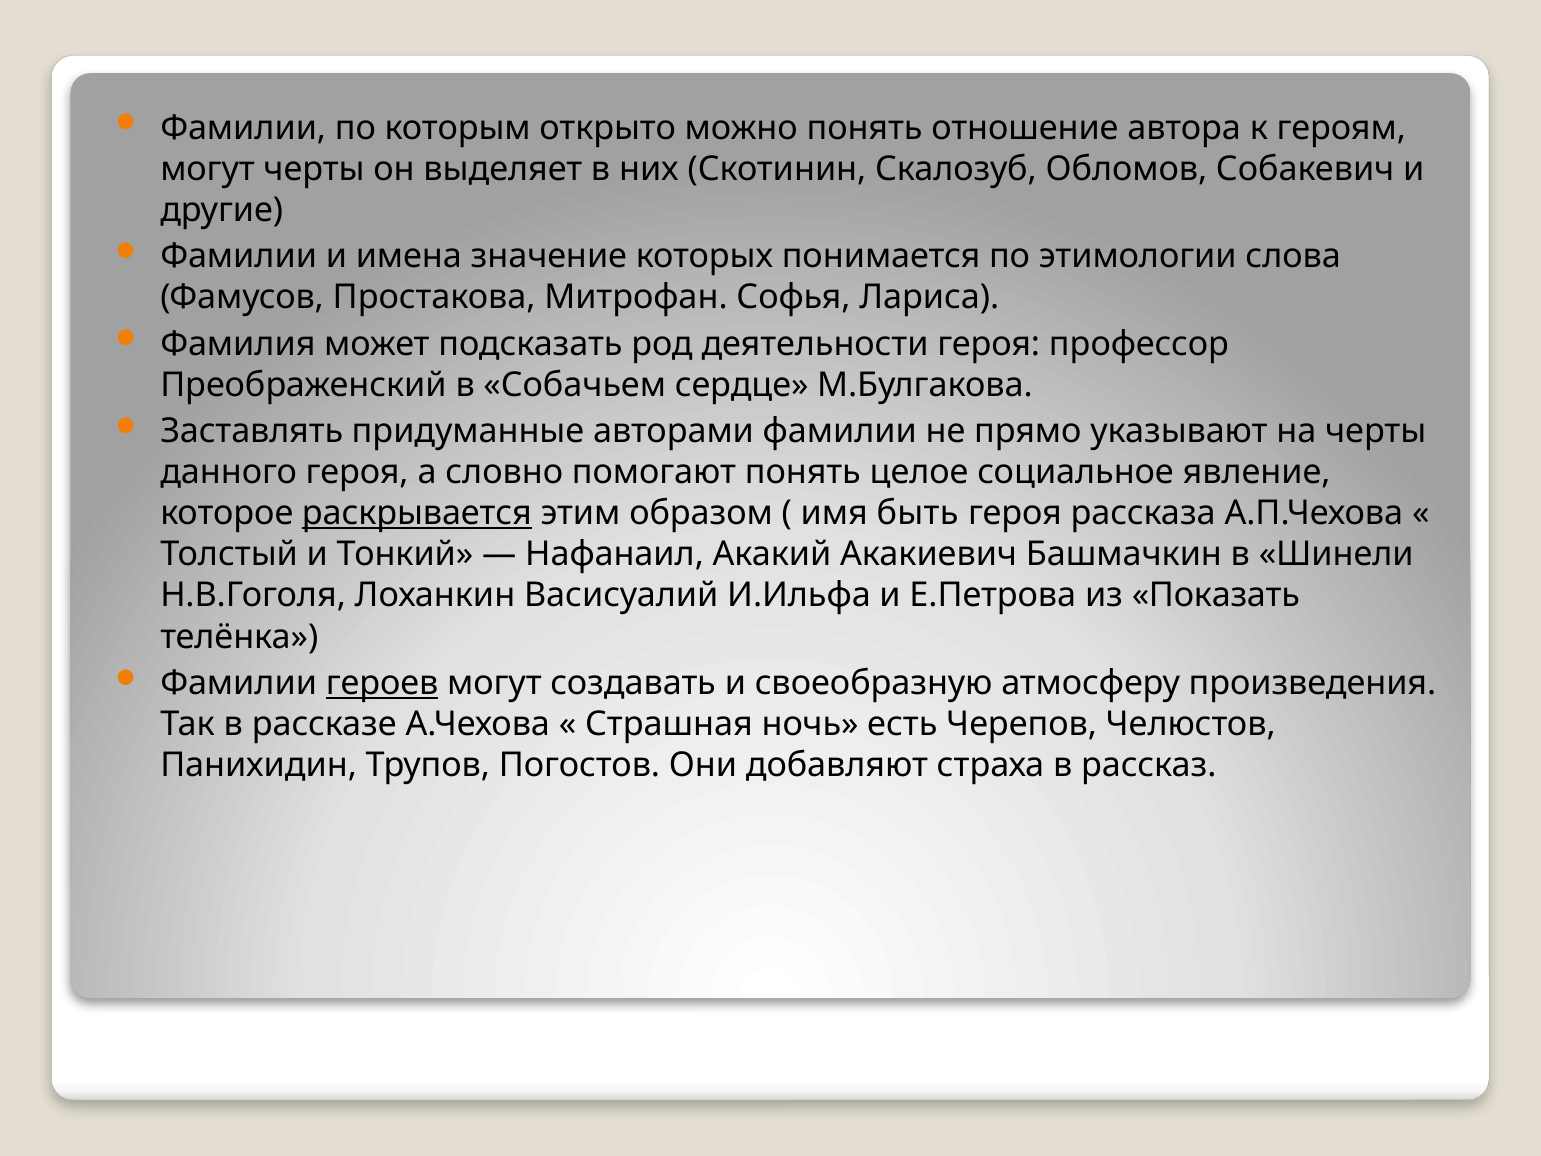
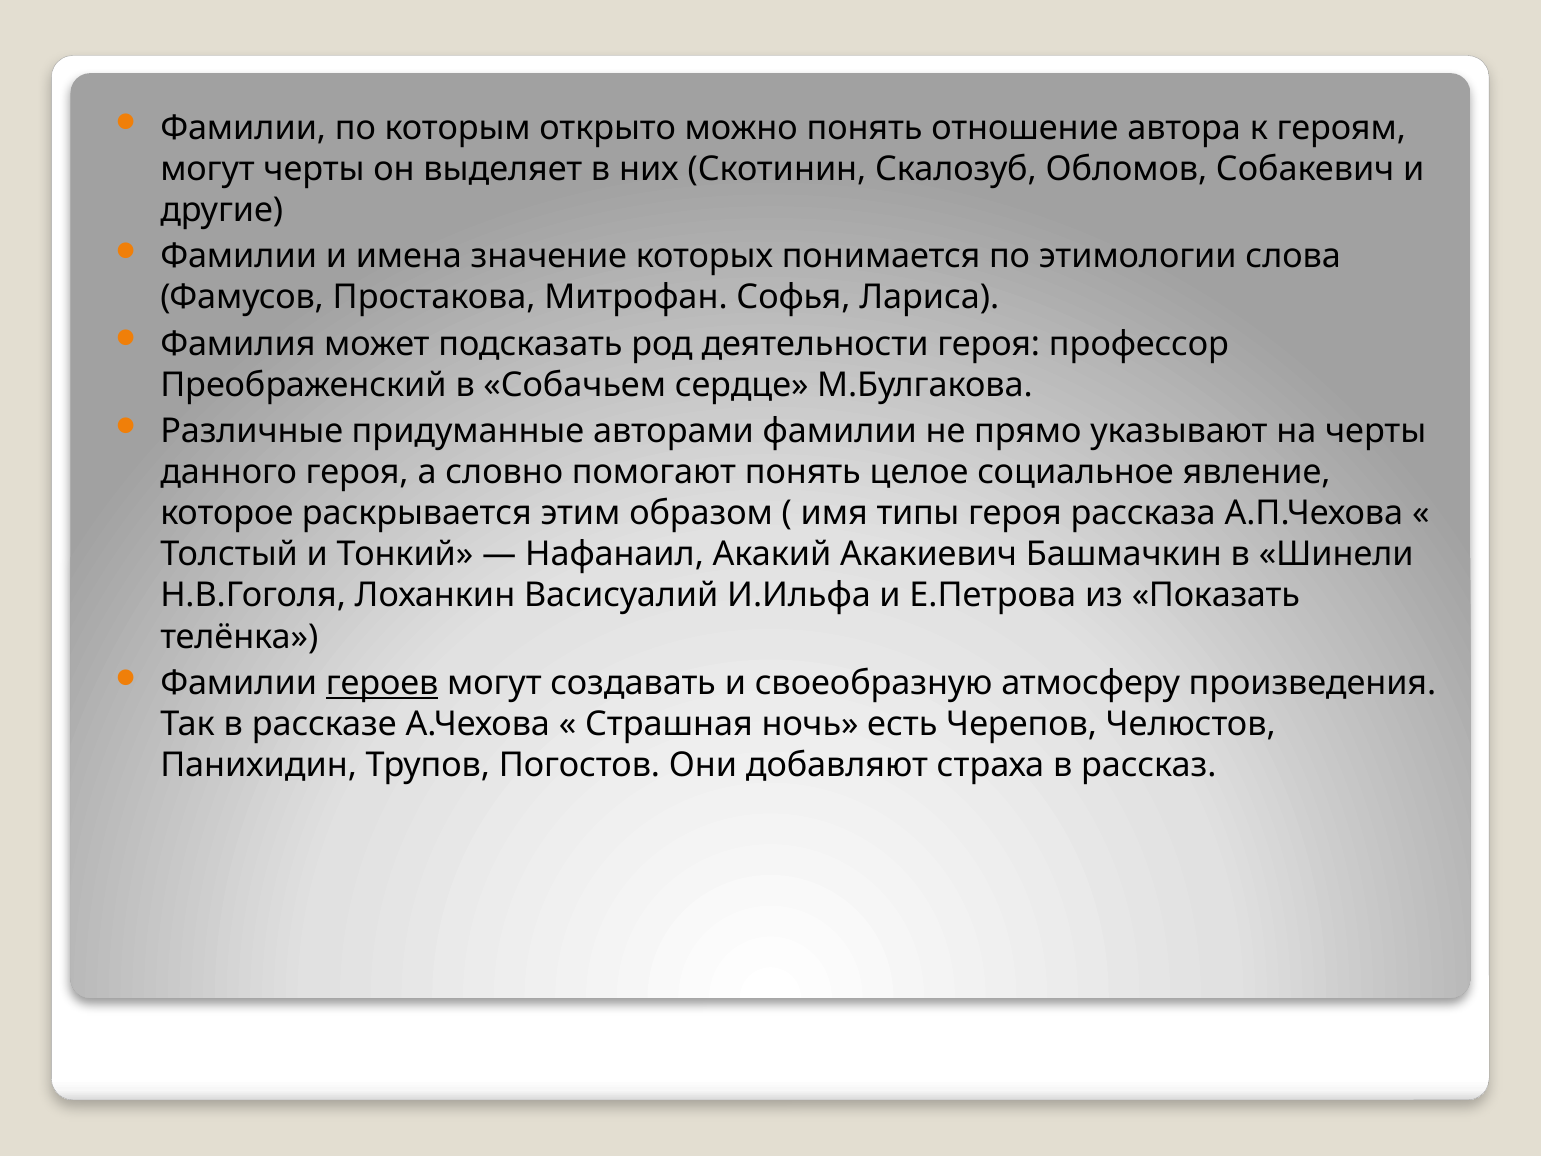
Заставлять: Заставлять -> Различные
раскрывается underline: present -> none
быть: быть -> типы
